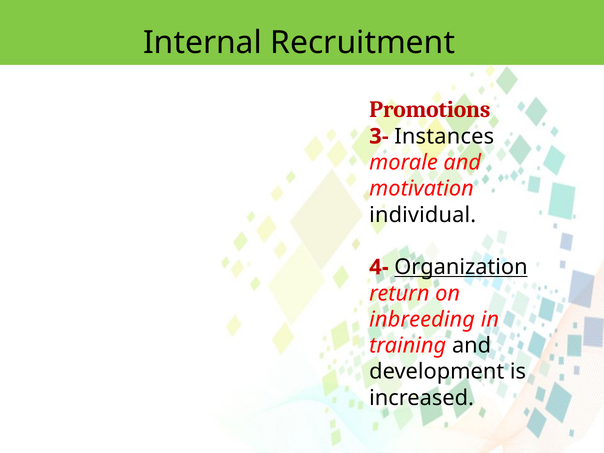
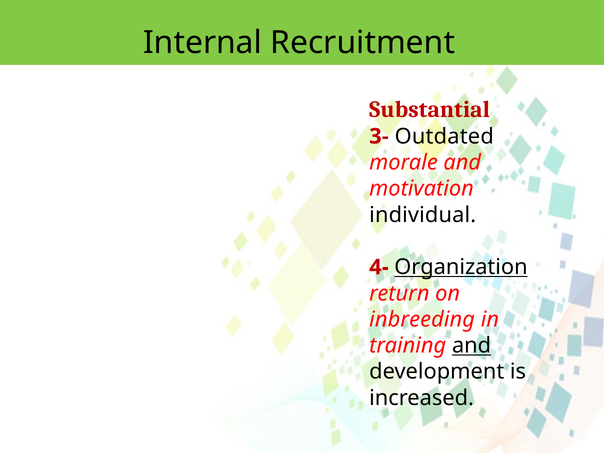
Promotions: Promotions -> Substantial
Instances: Instances -> Outdated
and at (472, 346) underline: none -> present
